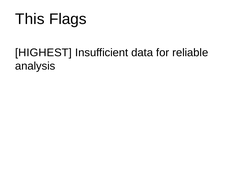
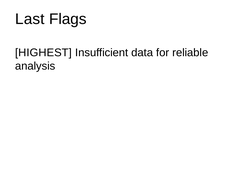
This: This -> Last
